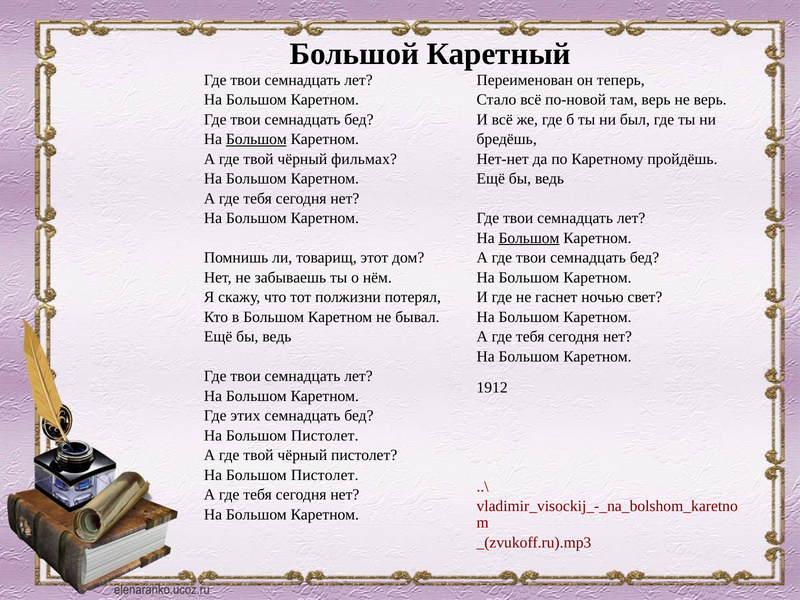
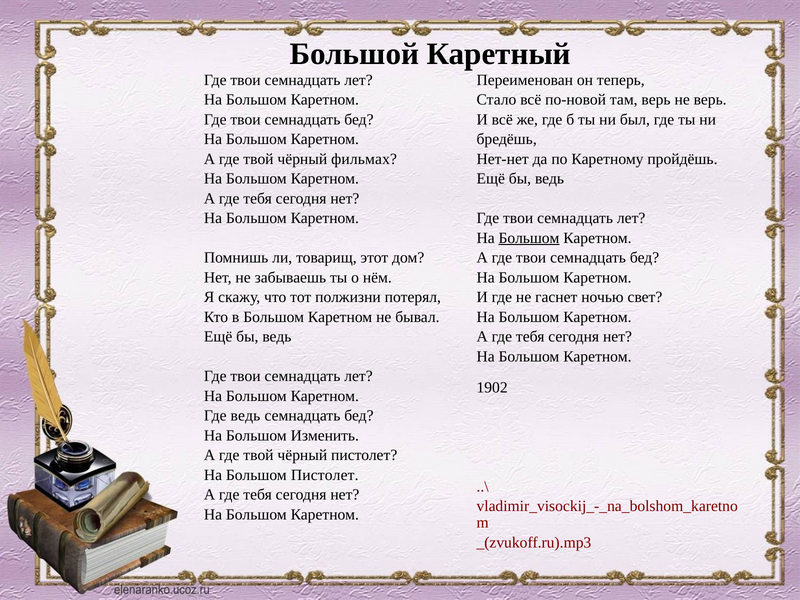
Большом at (256, 139) underline: present -> none
1912: 1912 -> 1902
Где этих: этих -> ведь
Пистолет at (325, 435): Пистолет -> Изменить
